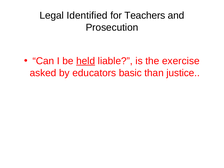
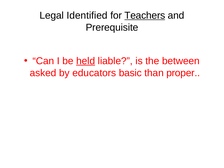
Teachers underline: none -> present
Prosecution: Prosecution -> Prerequisite
exercise: exercise -> between
justice: justice -> proper
